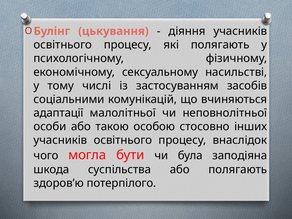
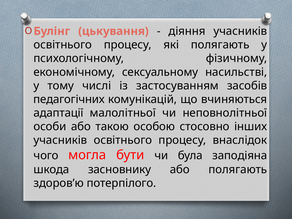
соціальними: соціальними -> педагогічних
суспільства: суспільства -> засновнику
